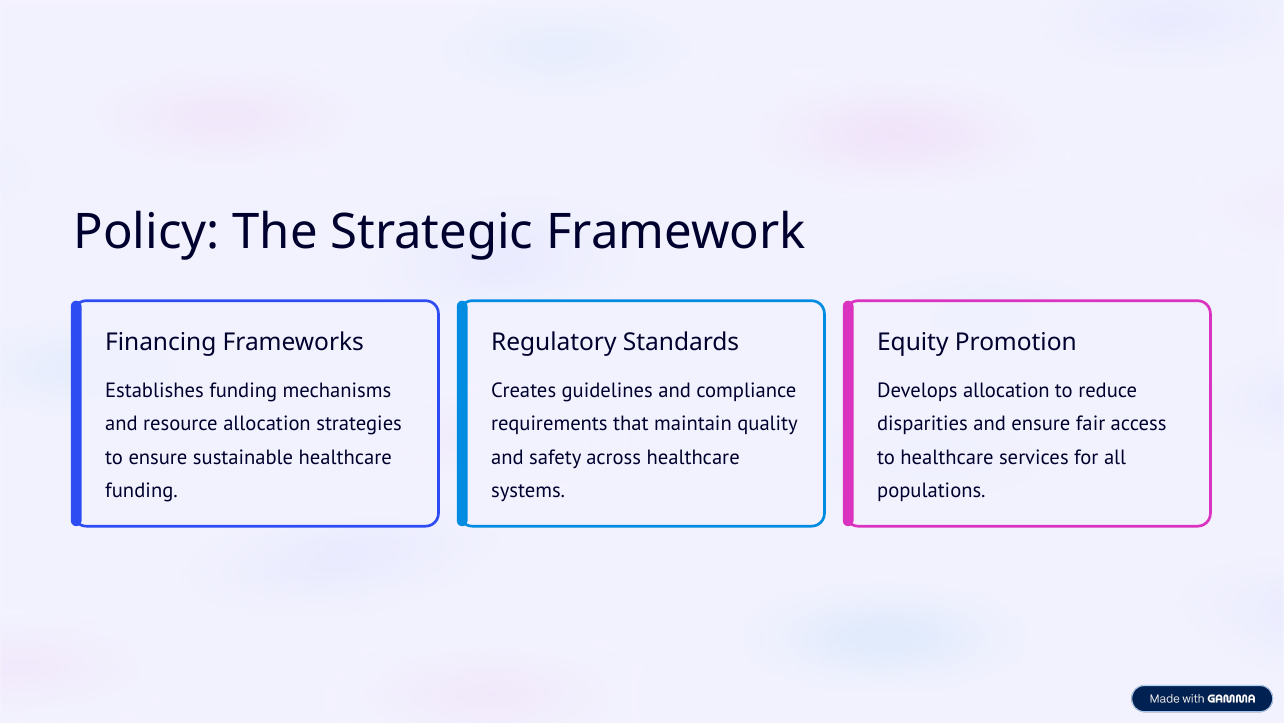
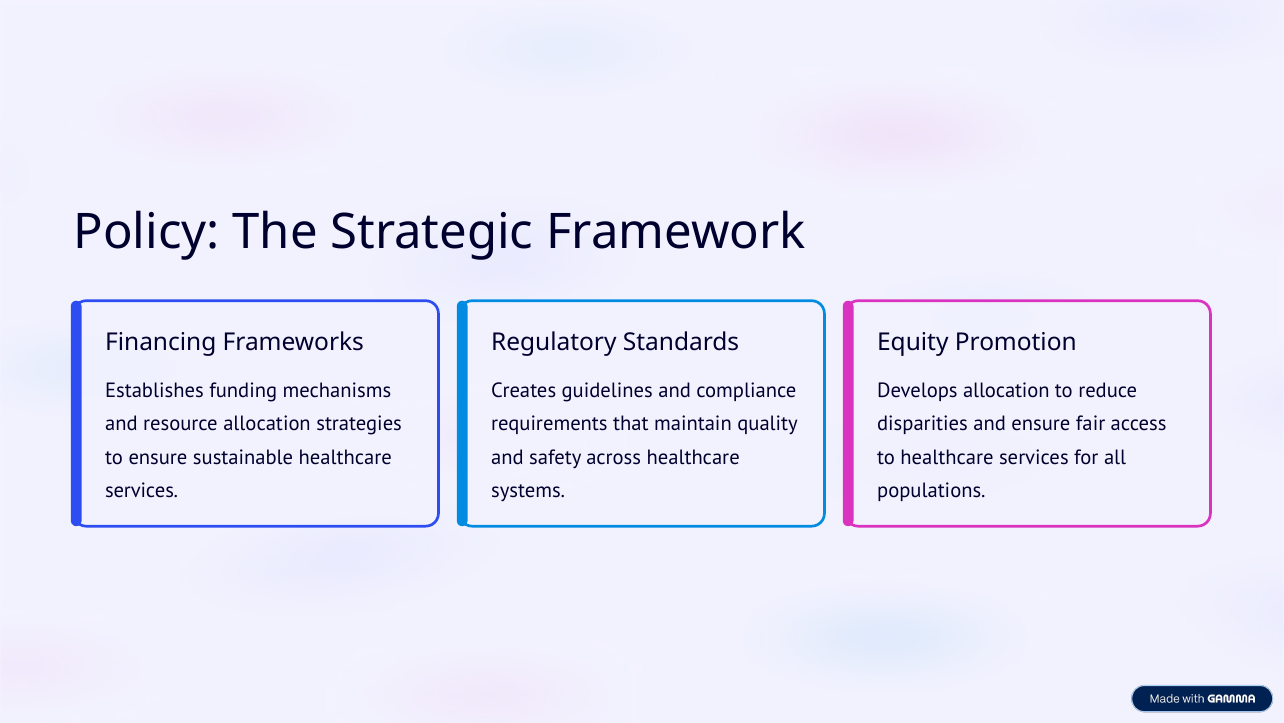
funding at (142, 490): funding -> services
